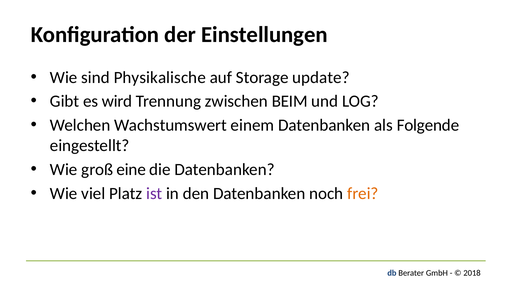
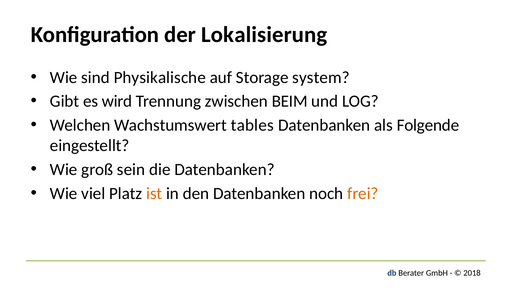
Einstellungen: Einstellungen -> Lokalisierung
update: update -> system
einem: einem -> tables
eine: eine -> sein
ist colour: purple -> orange
